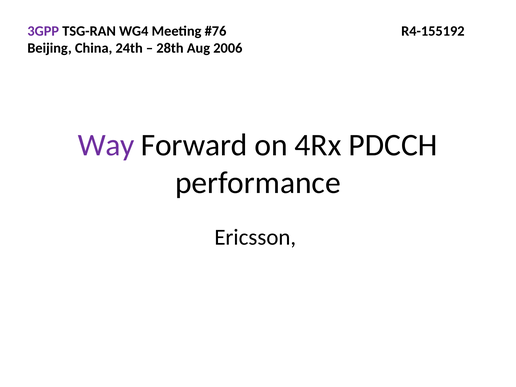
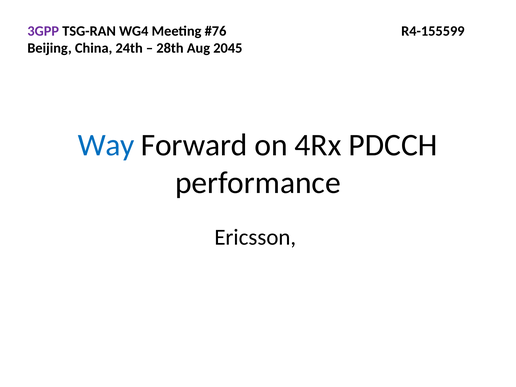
R4-155192: R4-155192 -> R4-155599
2006: 2006 -> 2045
Way colour: purple -> blue
